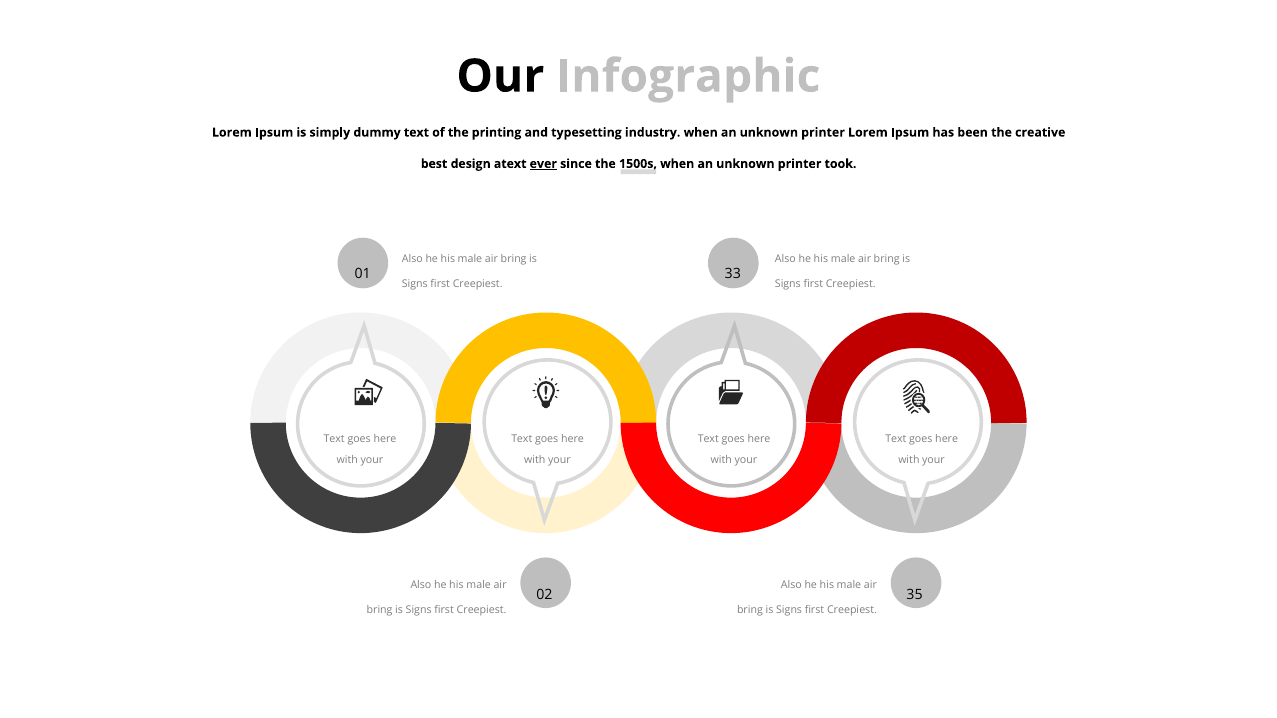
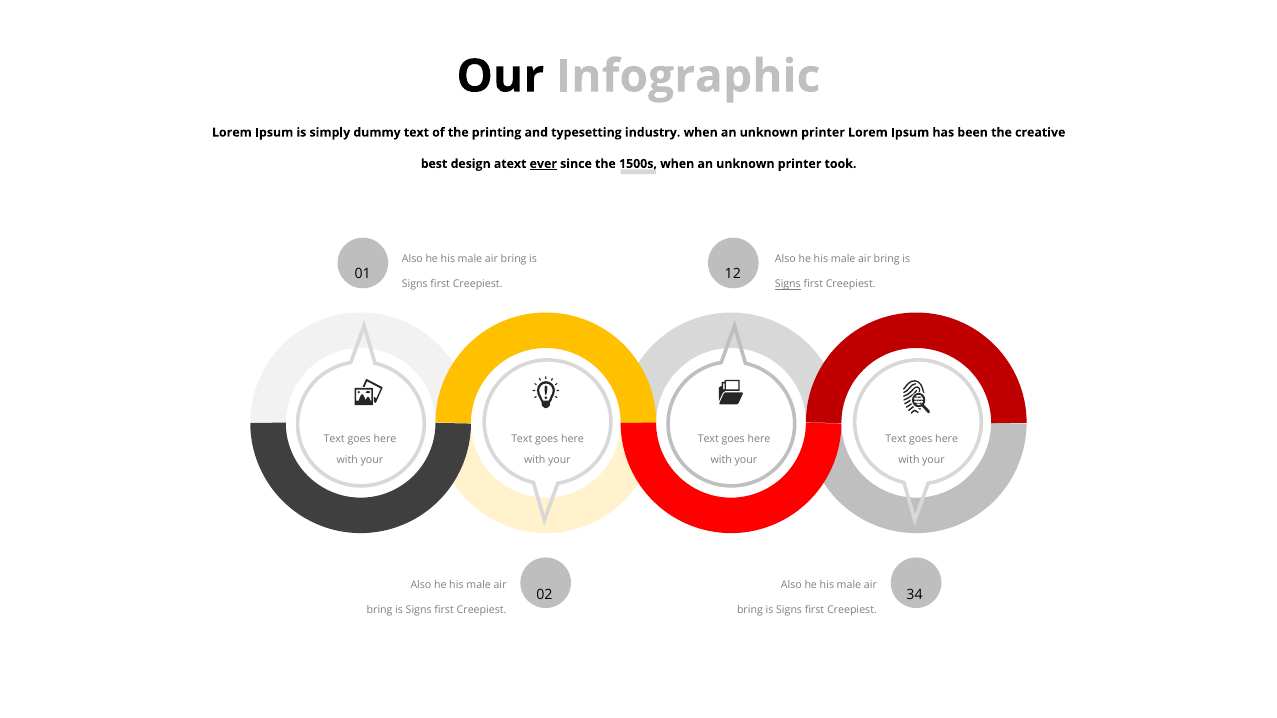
33: 33 -> 12
Signs at (788, 284) underline: none -> present
35: 35 -> 34
